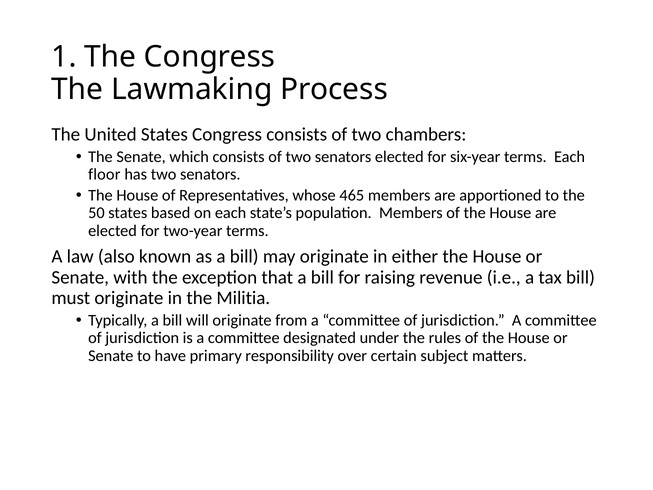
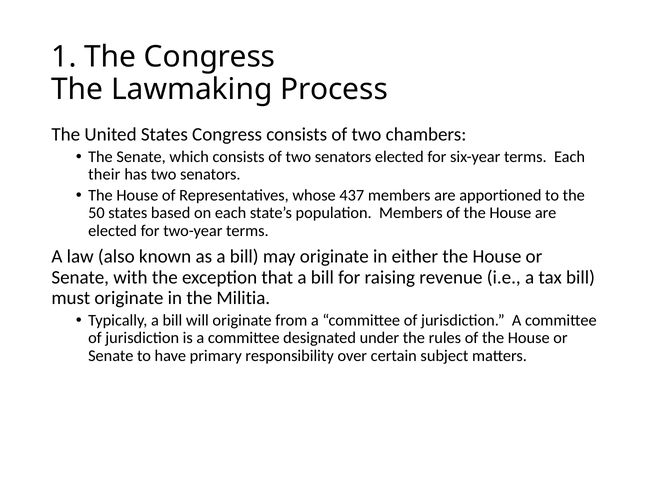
floor: floor -> their
465: 465 -> 437
